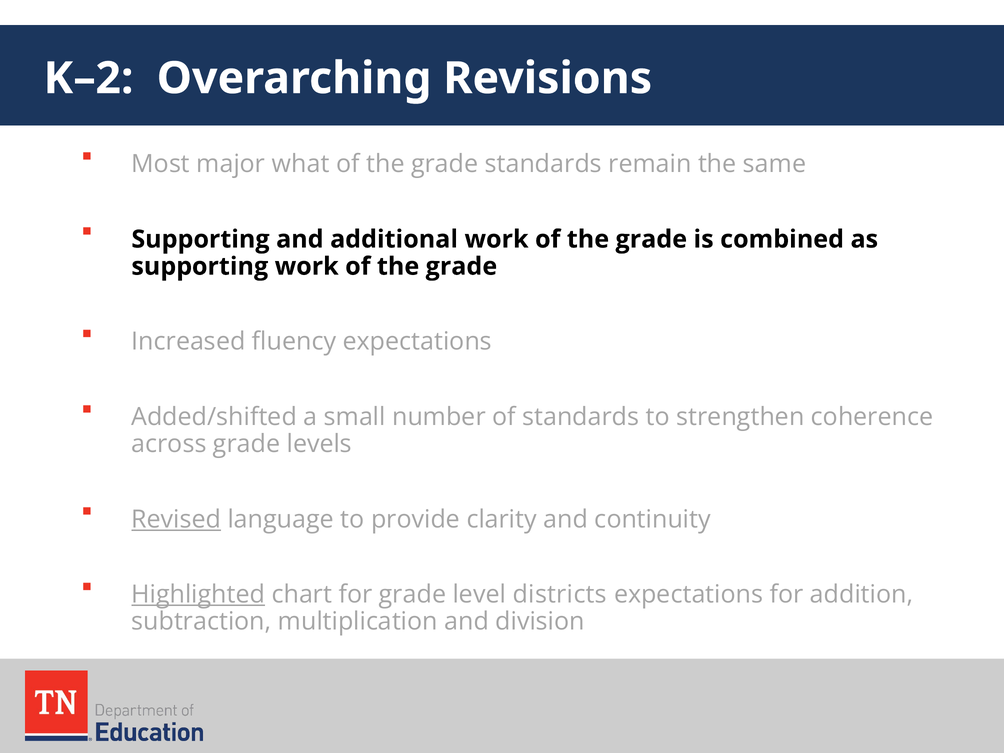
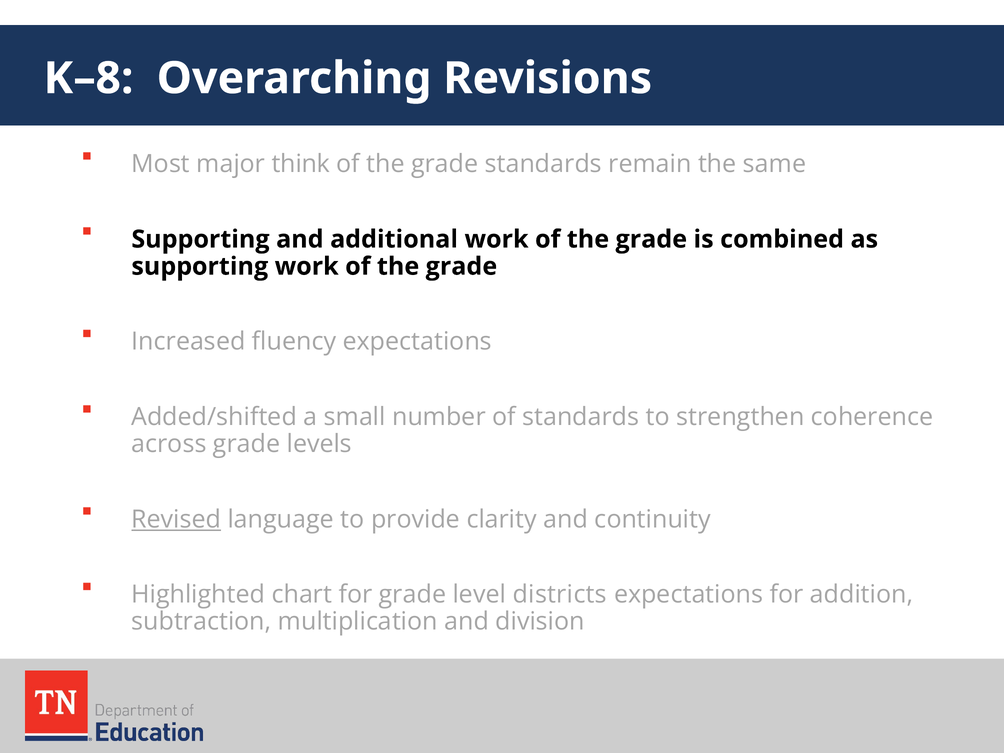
K–2: K–2 -> K–8
what: what -> think
Highlighted underline: present -> none
